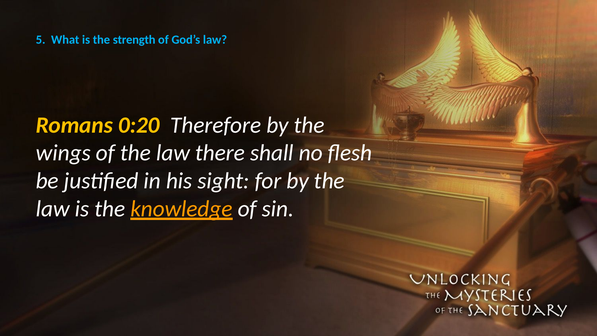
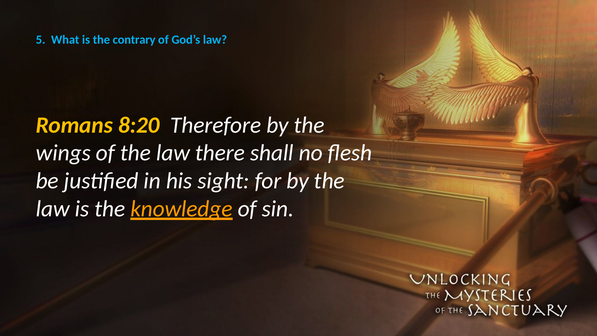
strength: strength -> contrary
0:20: 0:20 -> 8:20
